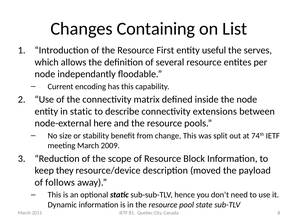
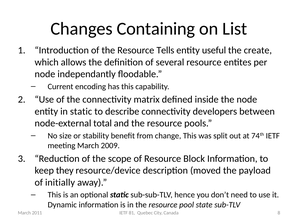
First: First -> Tells
serves: serves -> create
extensions: extensions -> developers
here: here -> total
follows: follows -> initially
